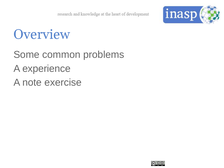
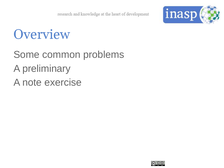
experience: experience -> preliminary
